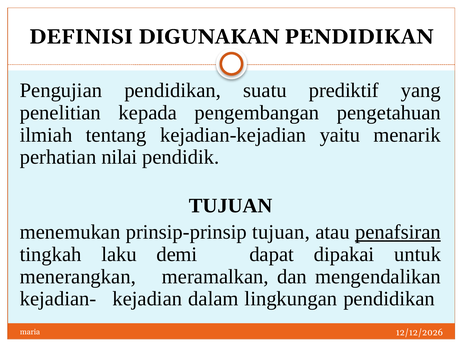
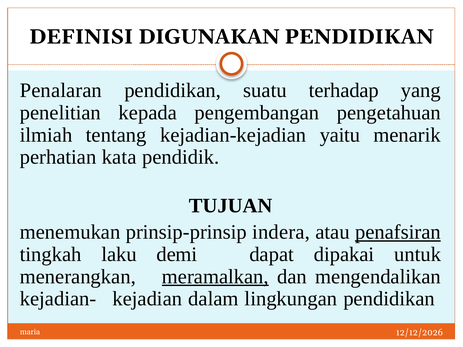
Pengujian: Pengujian -> Penalaran
prediktif: prediktif -> terhadap
nilai: nilai -> kata
prinsip-prinsip tujuan: tujuan -> indera
meramalkan underline: none -> present
